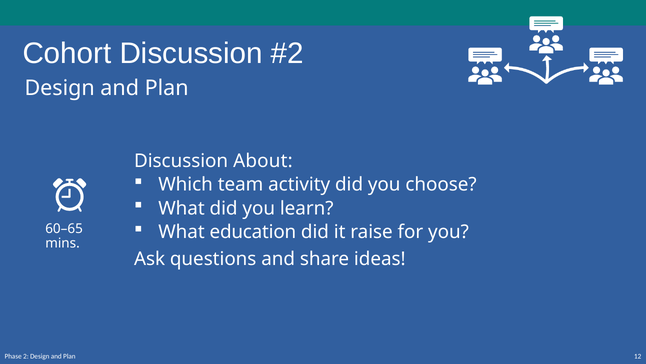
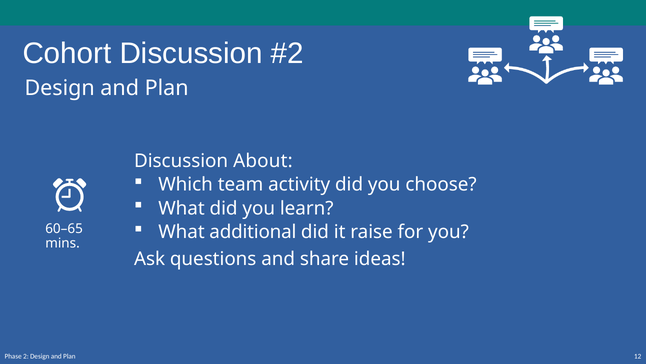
education: education -> additional
